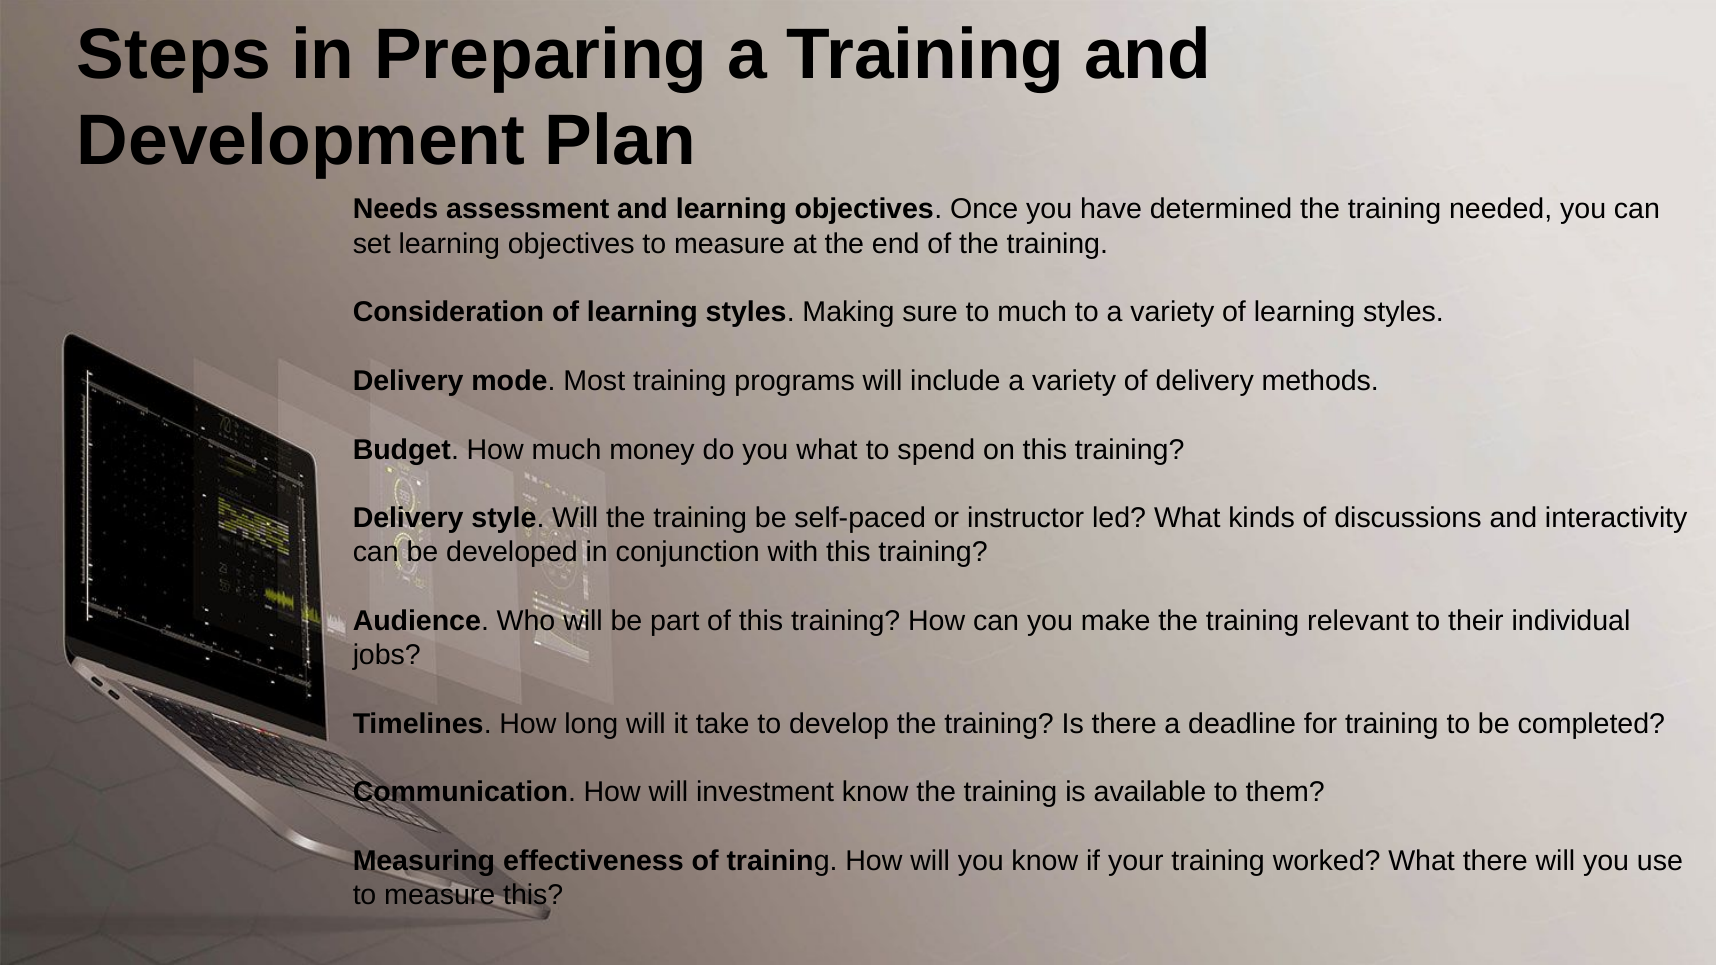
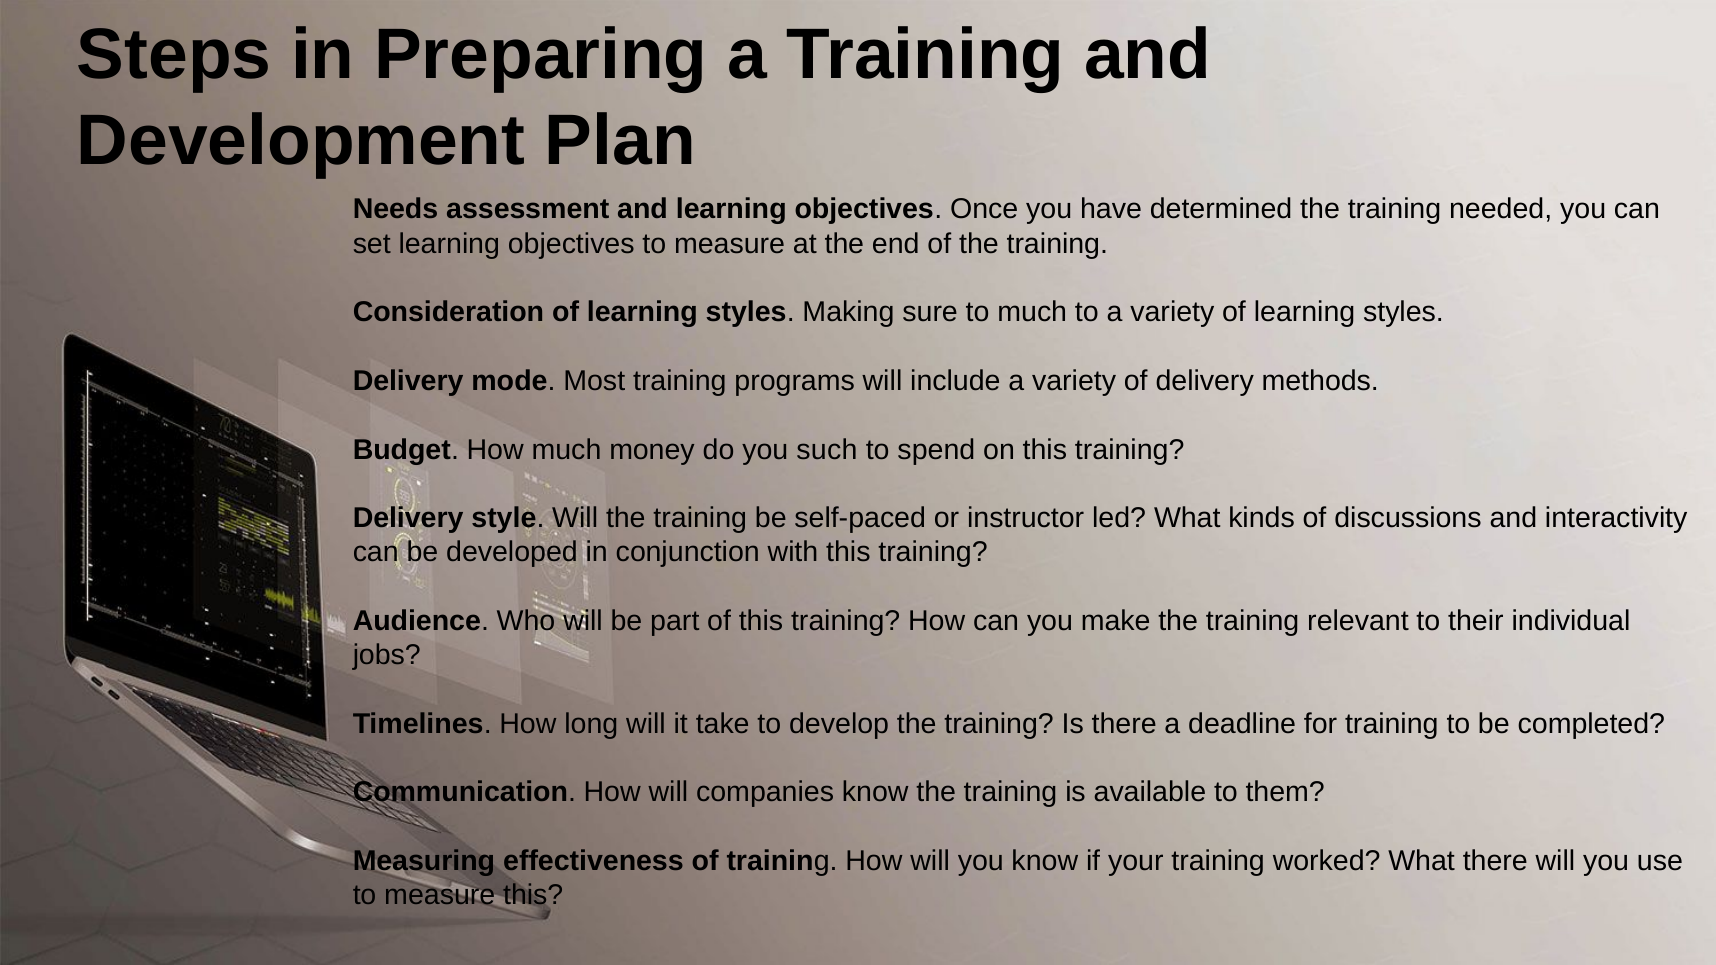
you what: what -> such
investment: investment -> companies
